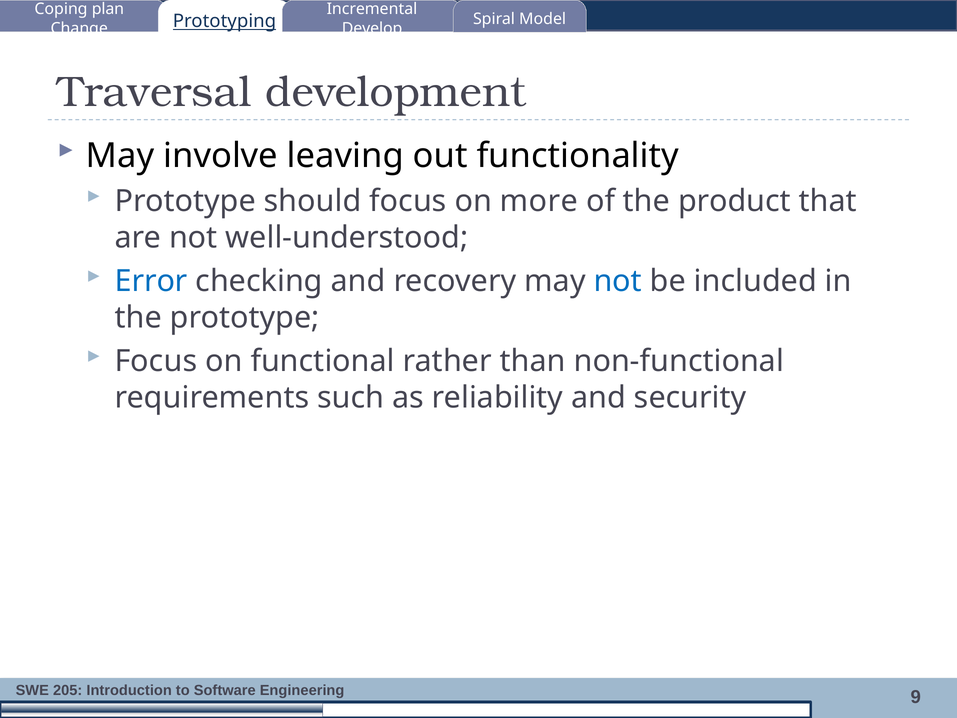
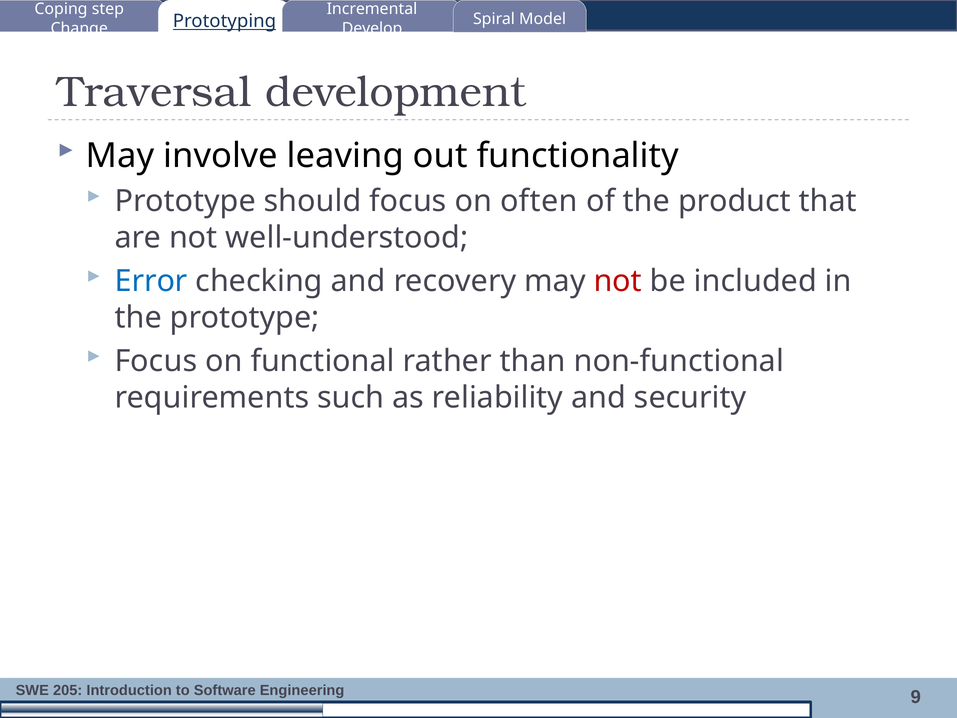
plan: plan -> step
more: more -> often
not at (618, 281) colour: blue -> red
